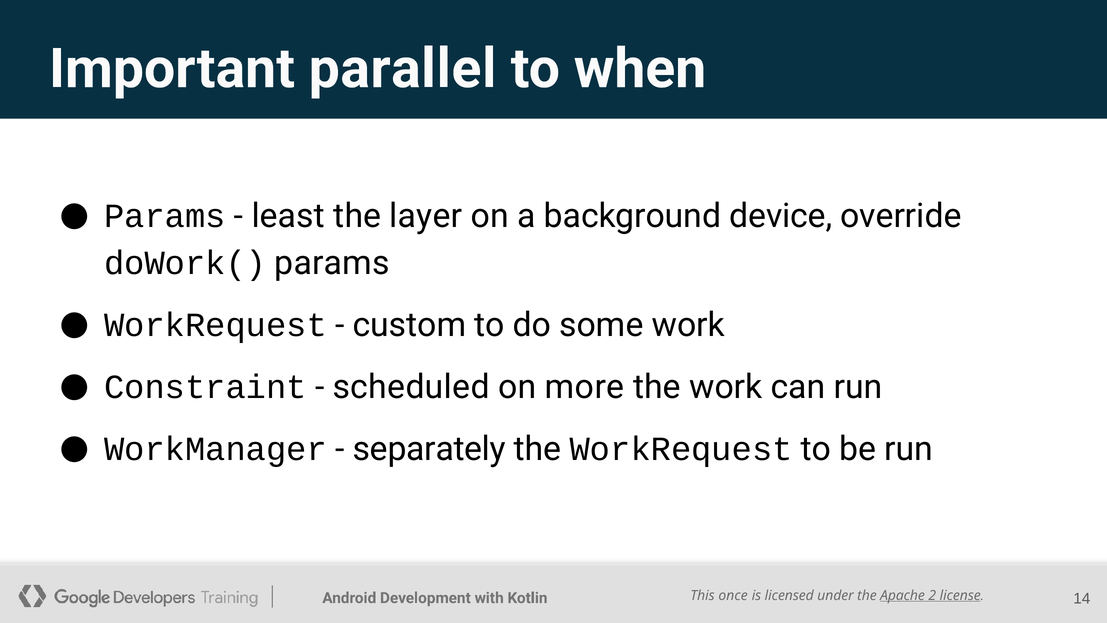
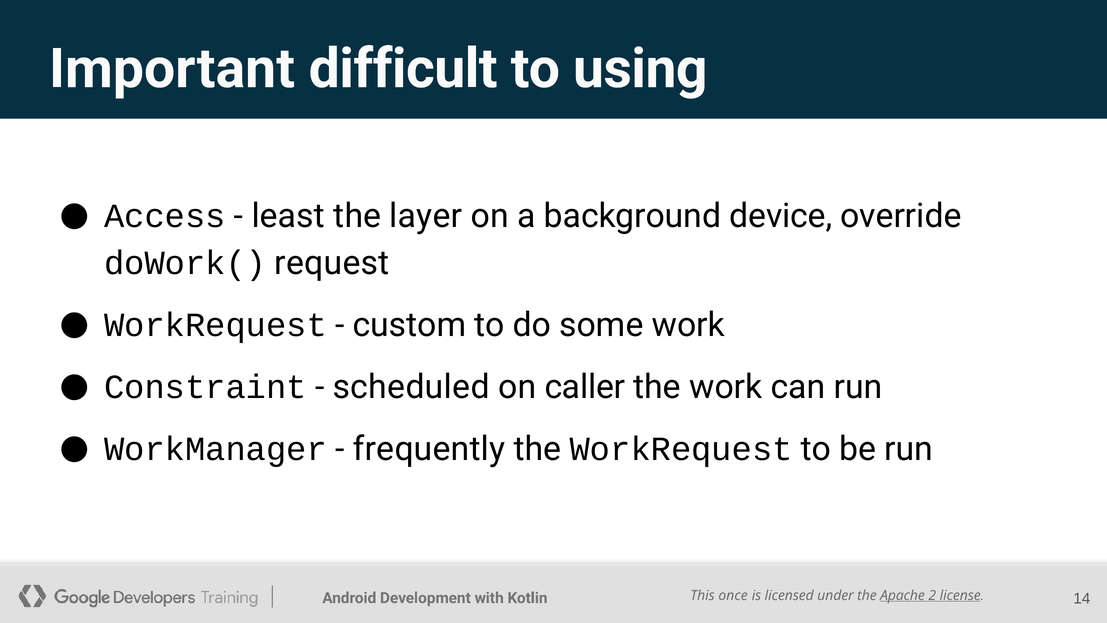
parallel: parallel -> difficult
when: when -> using
Params at (165, 216): Params -> Access
doWork( params: params -> request
more: more -> caller
separately: separately -> frequently
